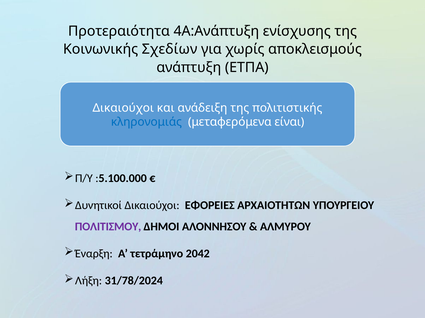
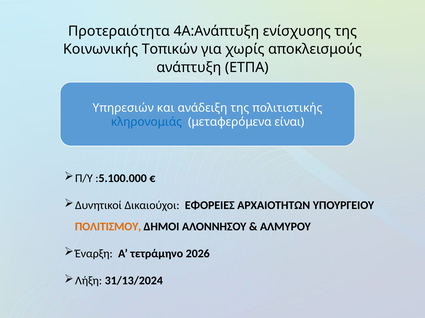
Σχεδίων: Σχεδίων -> Τοπικών
Δικαιούχοι at (123, 108): Δικαιούχοι -> Υπηρεσιών
ΠΟΛΙΤΙΣΜΟΥ colour: purple -> orange
2042: 2042 -> 2026
31/78/2024: 31/78/2024 -> 31/13/2024
